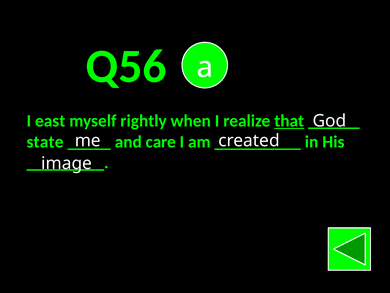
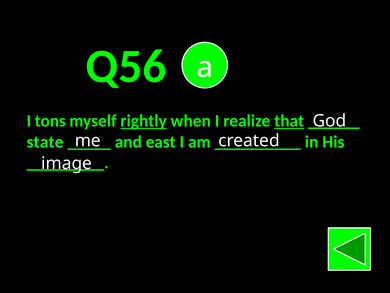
east: east -> tons
rightly underline: none -> present
care: care -> east
